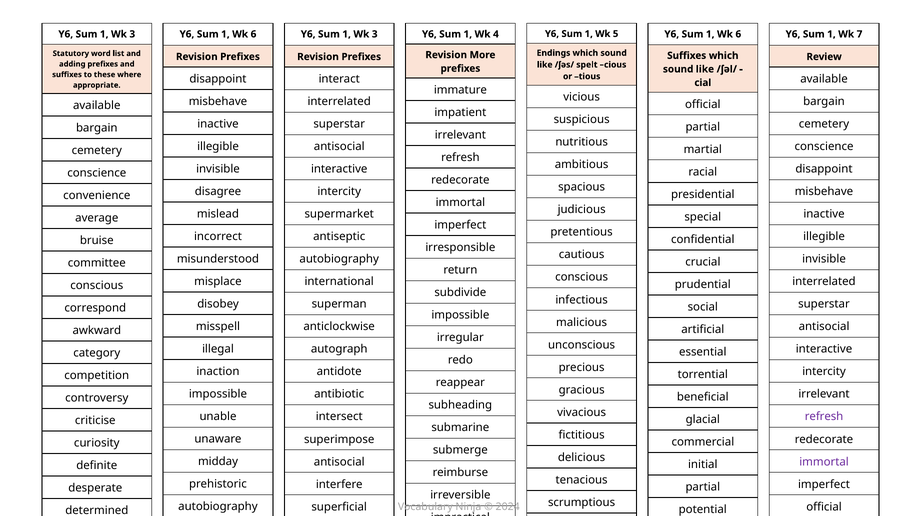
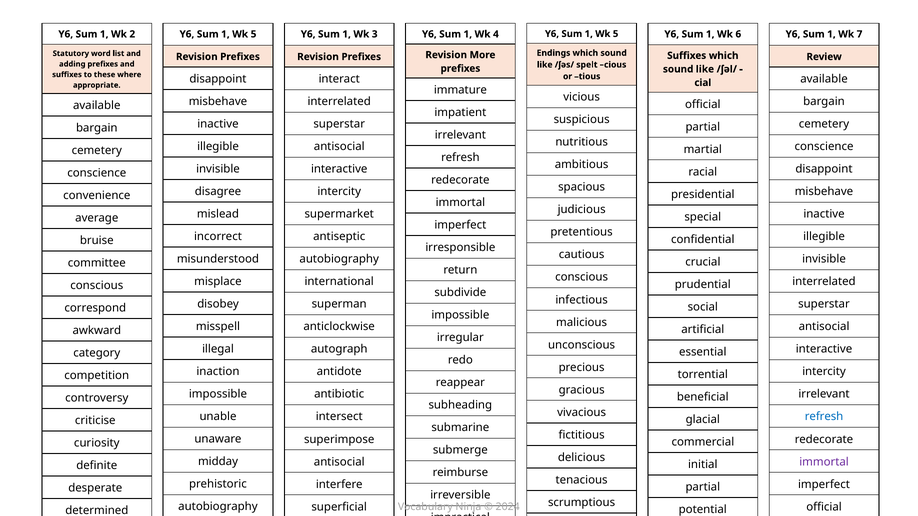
3 at (132, 34): 3 -> 2
6 at (254, 34): 6 -> 5
refresh at (824, 417) colour: purple -> blue
